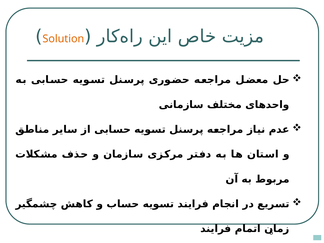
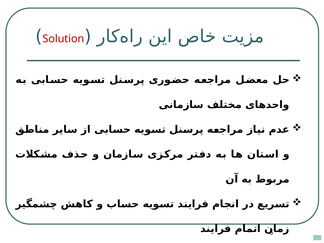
Solution colour: orange -> red
